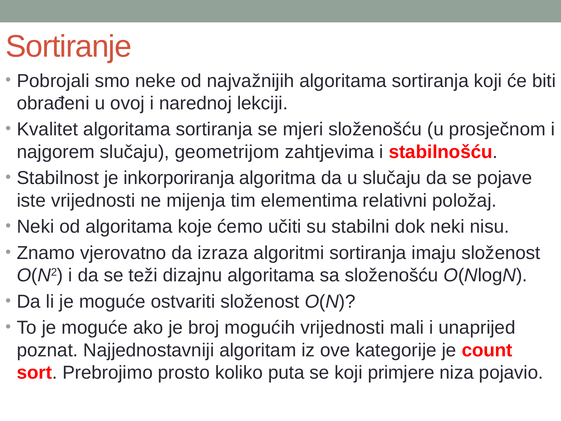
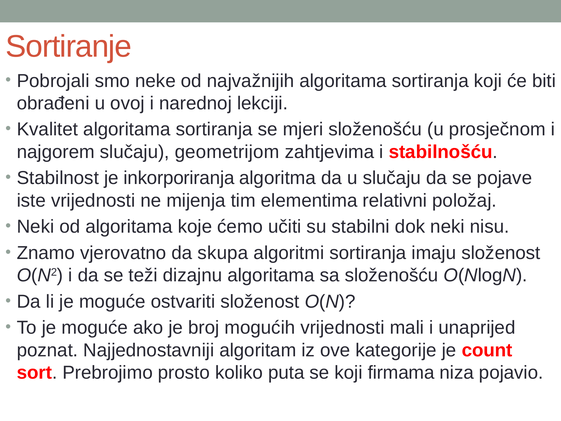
izraza: izraza -> skupa
primjere: primjere -> firmama
